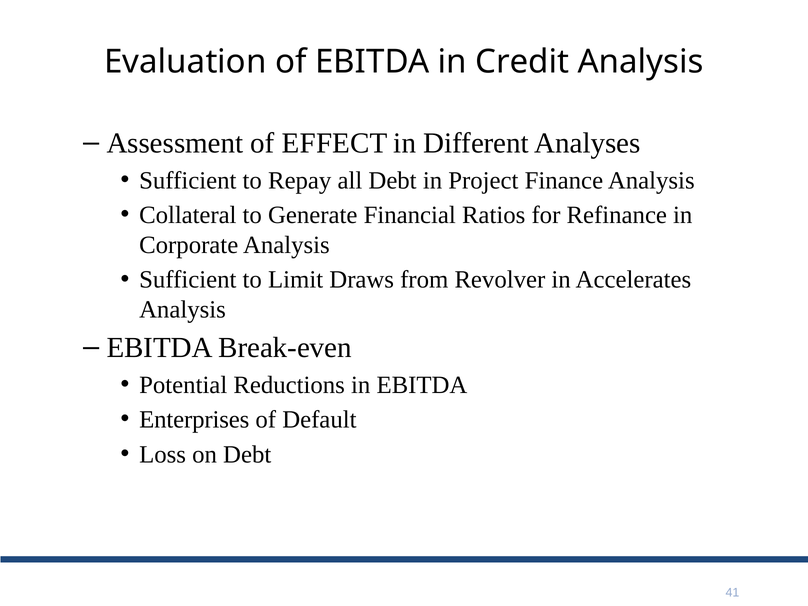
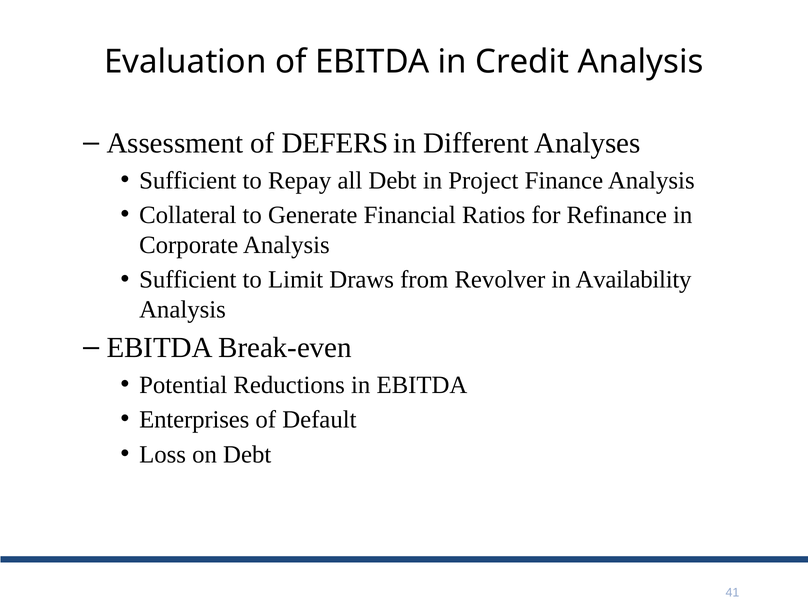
EFFECT: EFFECT -> DEFERS
Accelerates: Accelerates -> Availability
